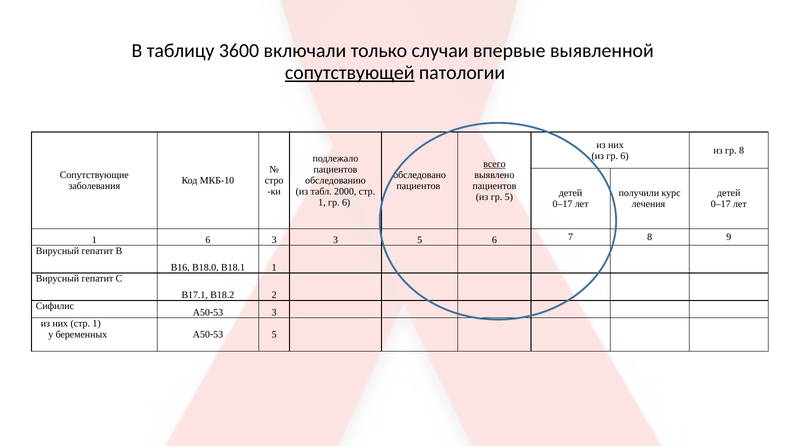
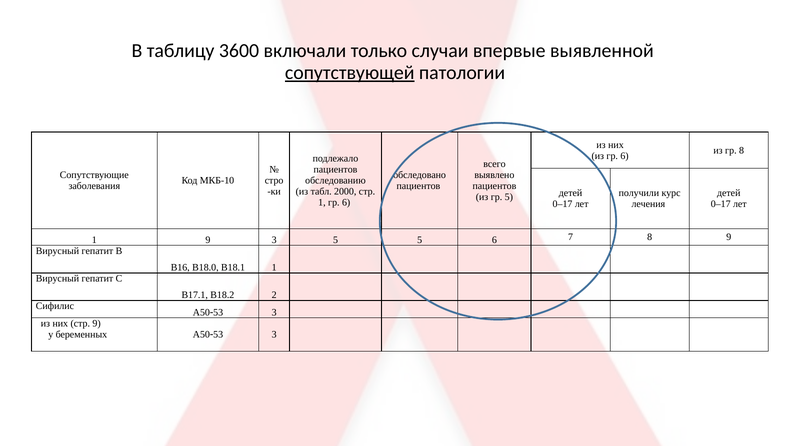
всего underline: present -> none
1 6: 6 -> 9
3 3: 3 -> 5
них стр 1: 1 -> 9
беременных А5053 5: 5 -> 3
